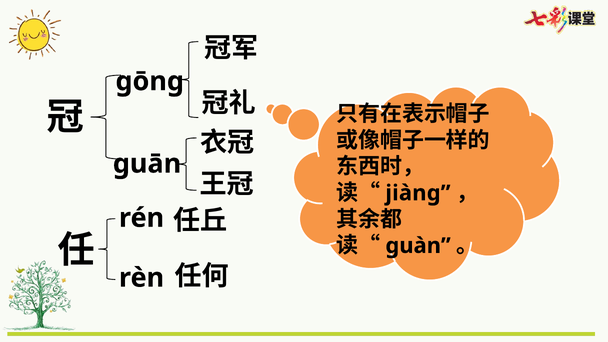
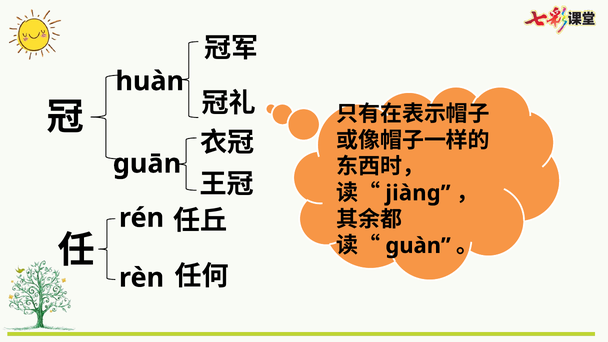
gōng: gōng -> huàn
